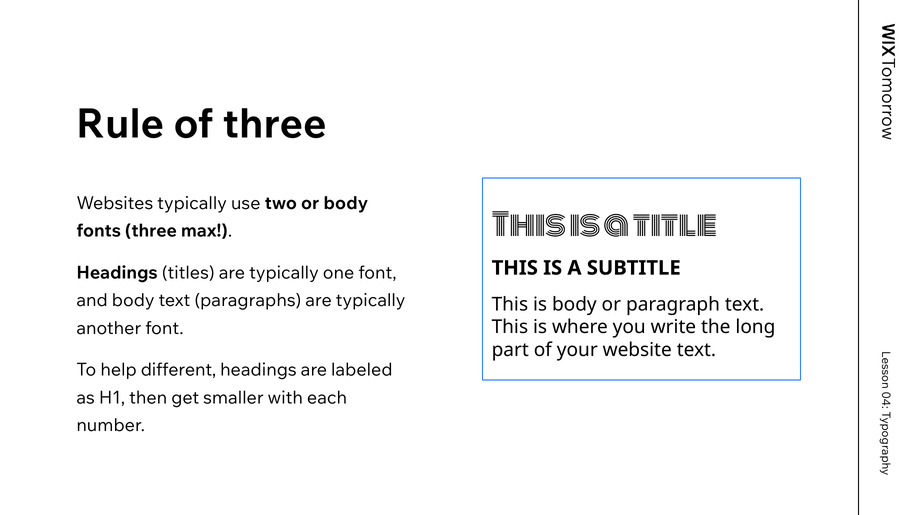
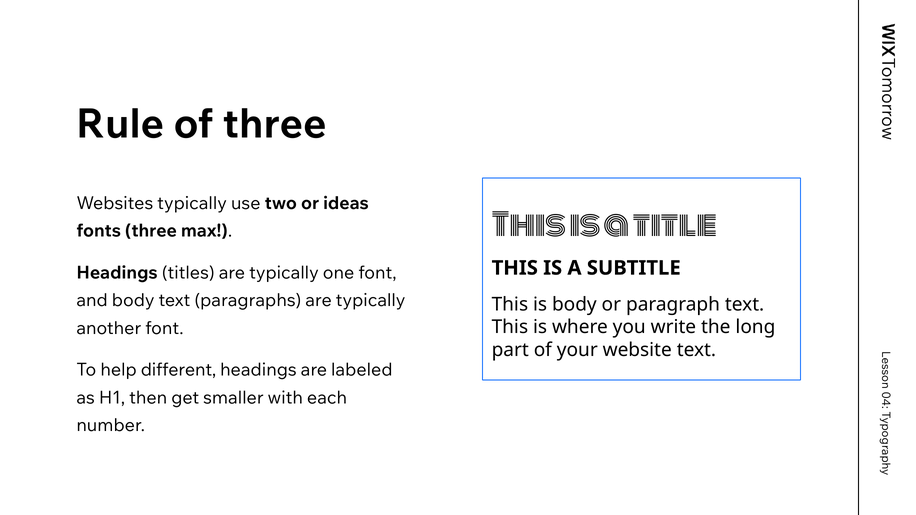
or body: body -> ideas
